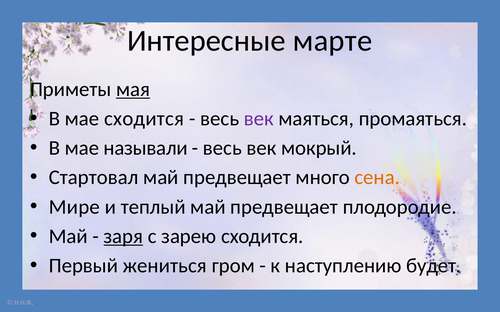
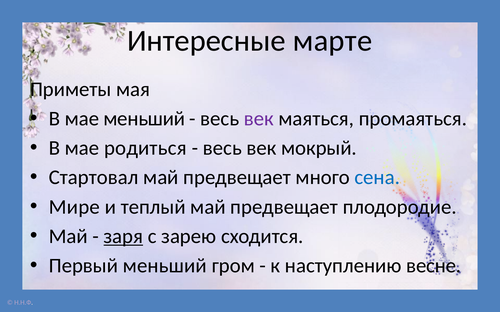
мая underline: present -> none
мае сходится: сходится -> меньший
называли: называли -> родиться
сена colour: orange -> blue
Первый жениться: жениться -> меньший
будет: будет -> весне
